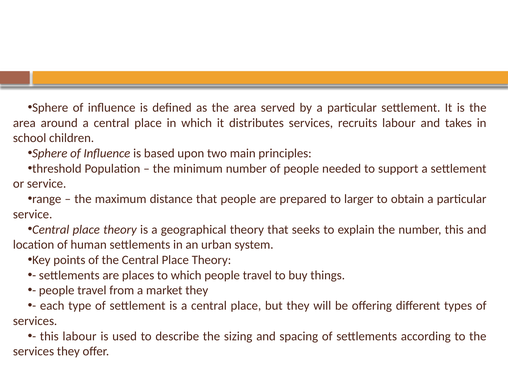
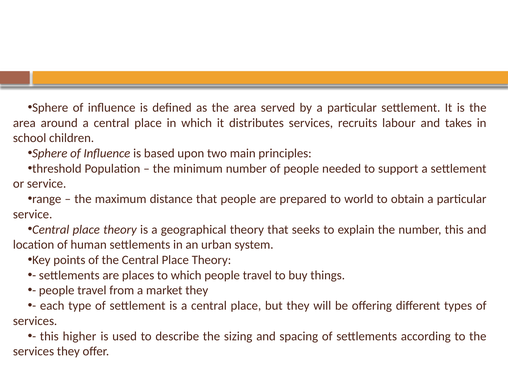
larger: larger -> world
this labour: labour -> higher
